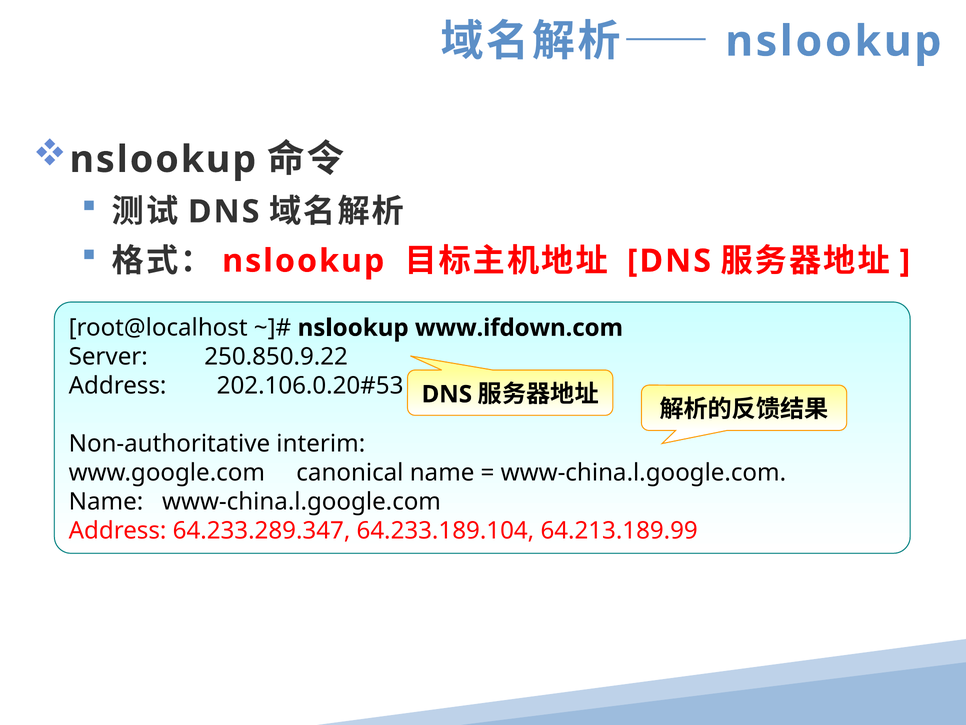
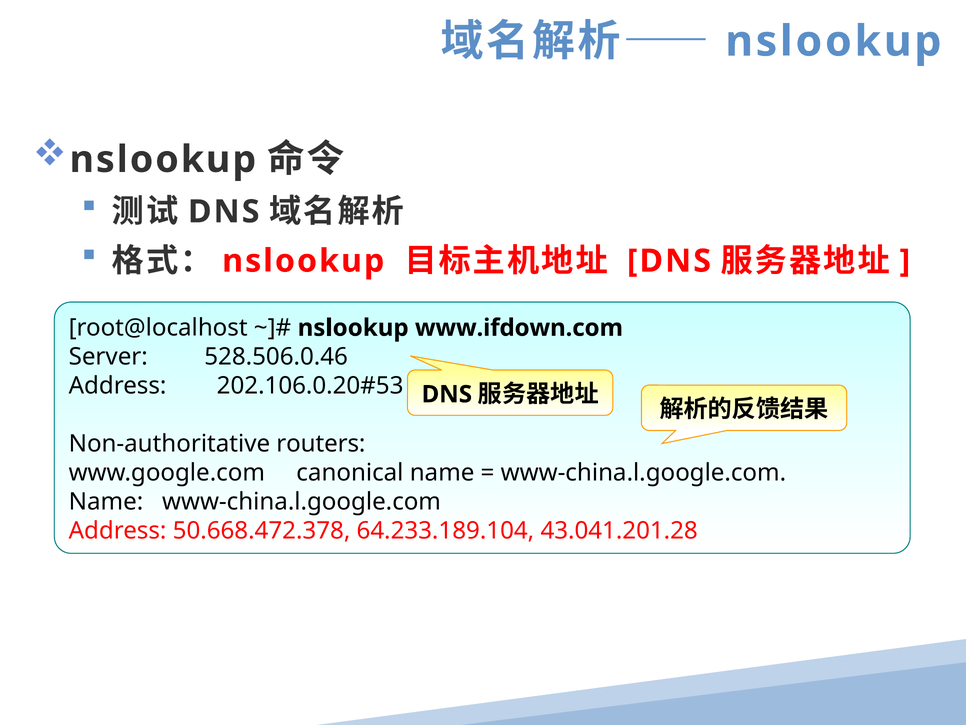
250.850.9.22: 250.850.9.22 -> 528.506.0.46
interim: interim -> routers
64.233.289.347: 64.233.289.347 -> 50.668.472.378
64.213.189.99: 64.213.189.99 -> 43.041.201.28
